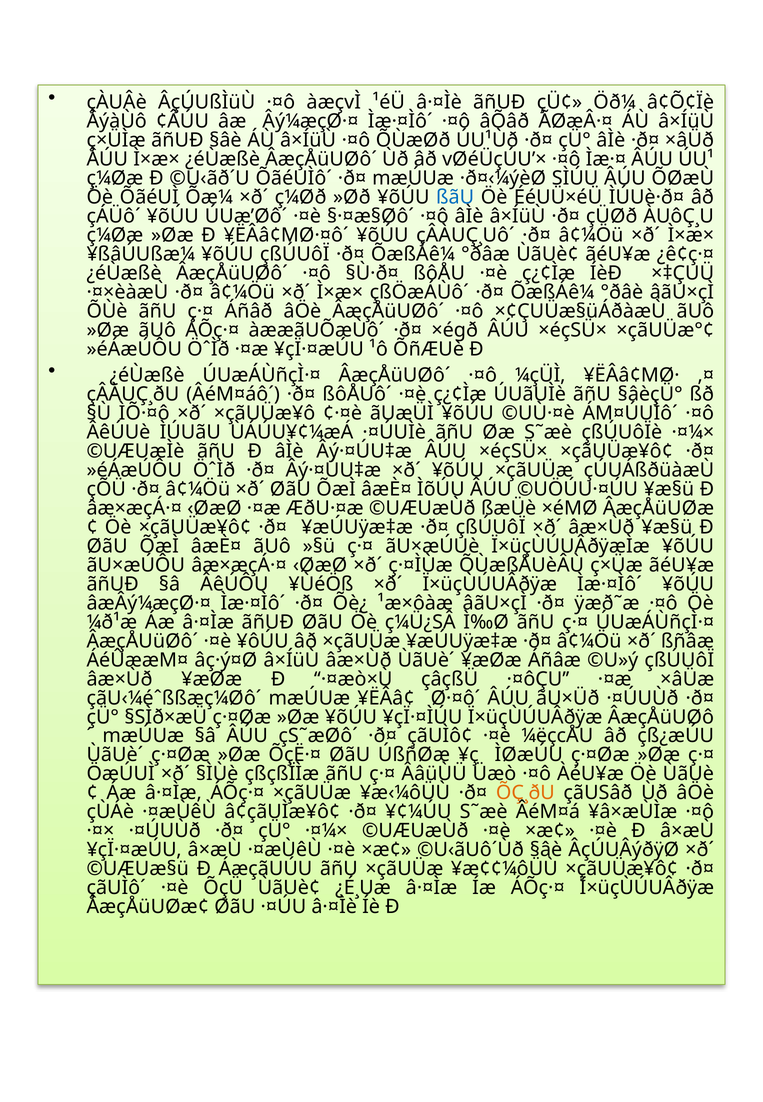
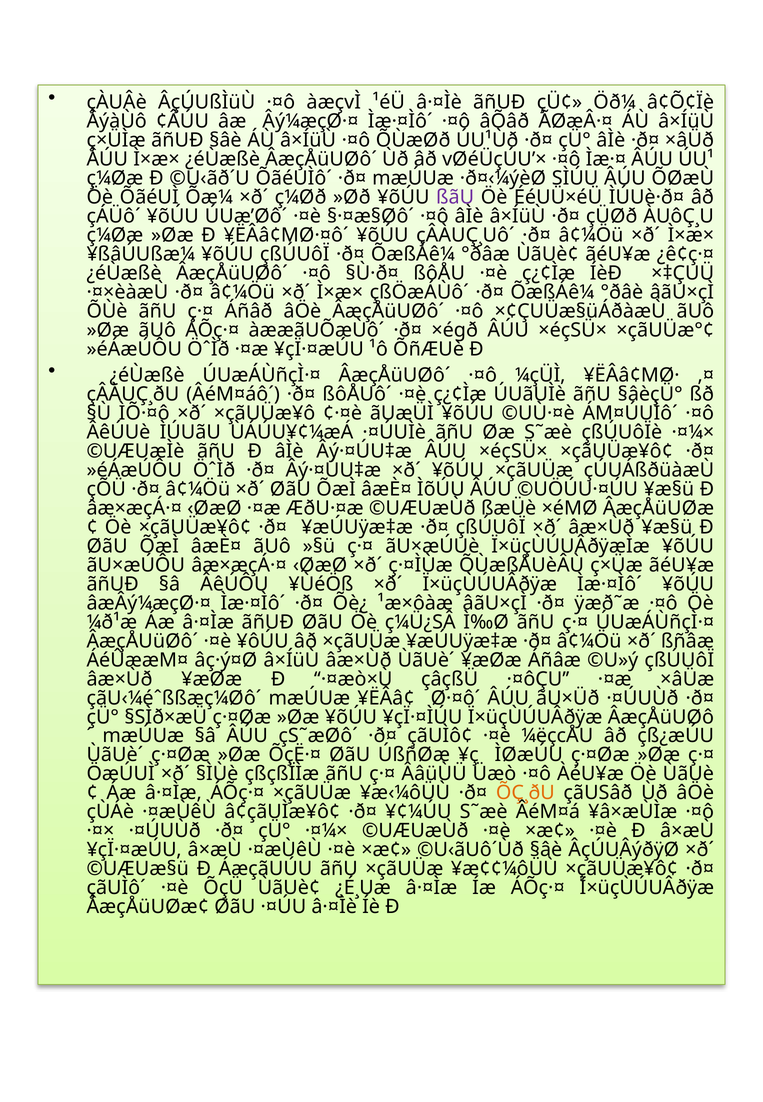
ßãU colour: blue -> purple
